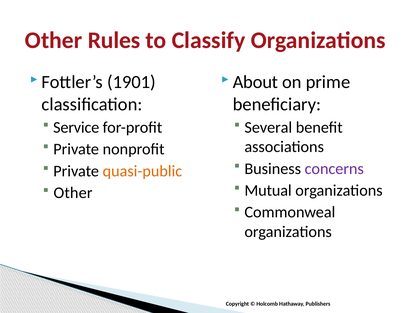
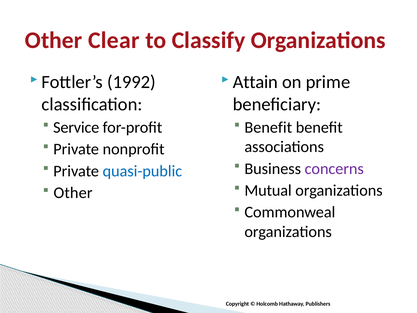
Rules: Rules -> Clear
1901: 1901 -> 1992
About: About -> Attain
Several at (268, 127): Several -> Benefit
quasi-public colour: orange -> blue
